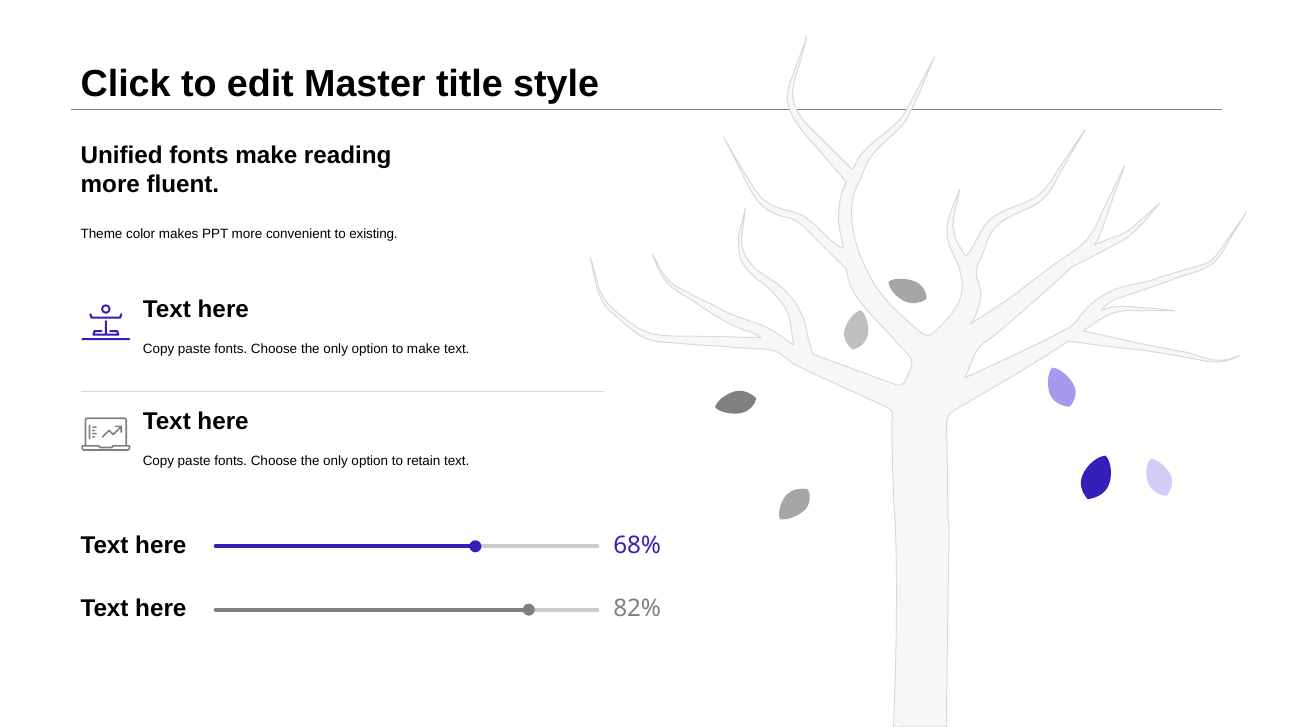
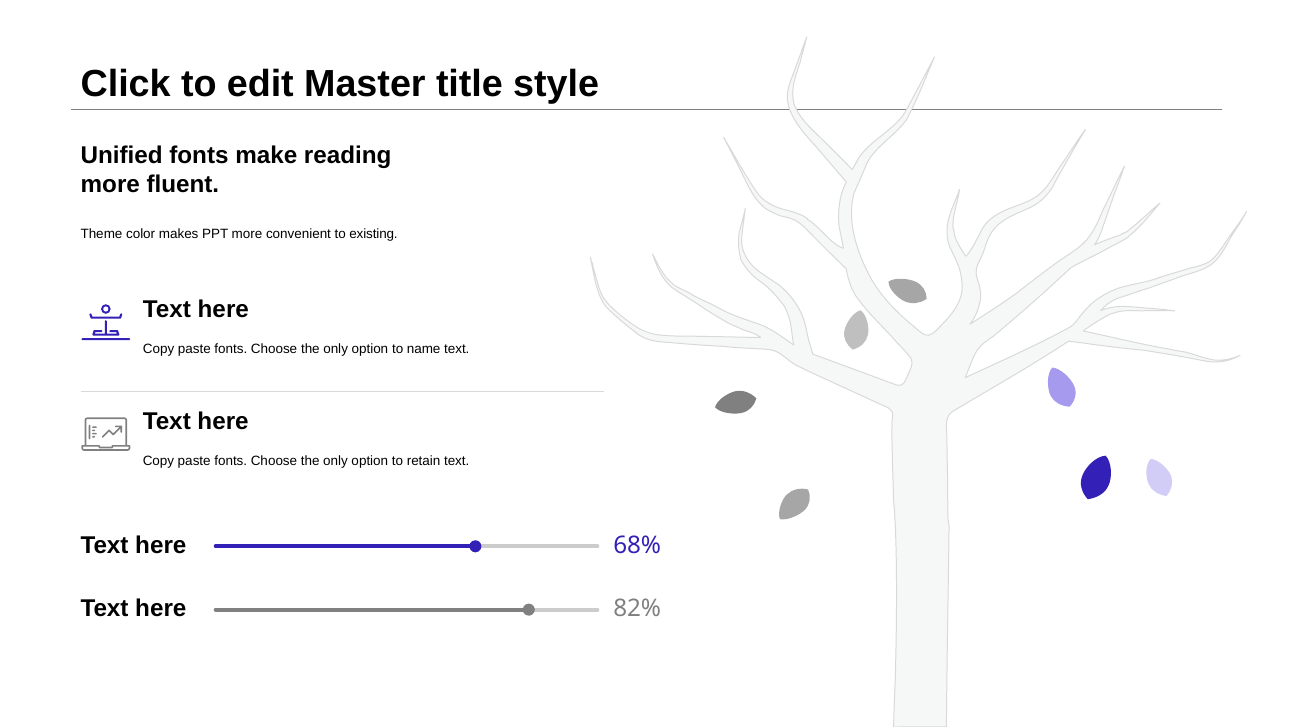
to make: make -> name
